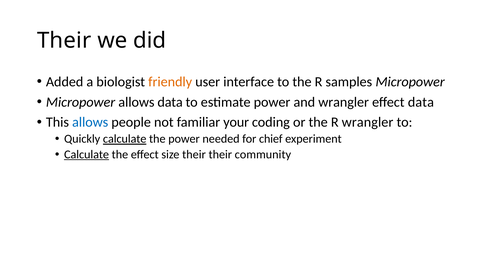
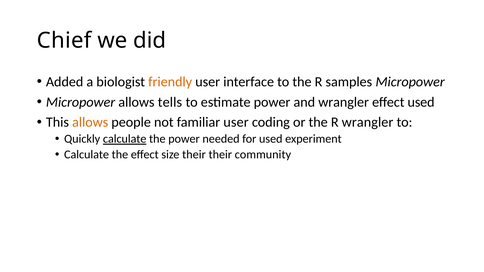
Their at (64, 41): Their -> Chief
allows data: data -> tells
effect data: data -> used
allows at (90, 122) colour: blue -> orange
familiar your: your -> user
for chief: chief -> used
Calculate at (87, 155) underline: present -> none
